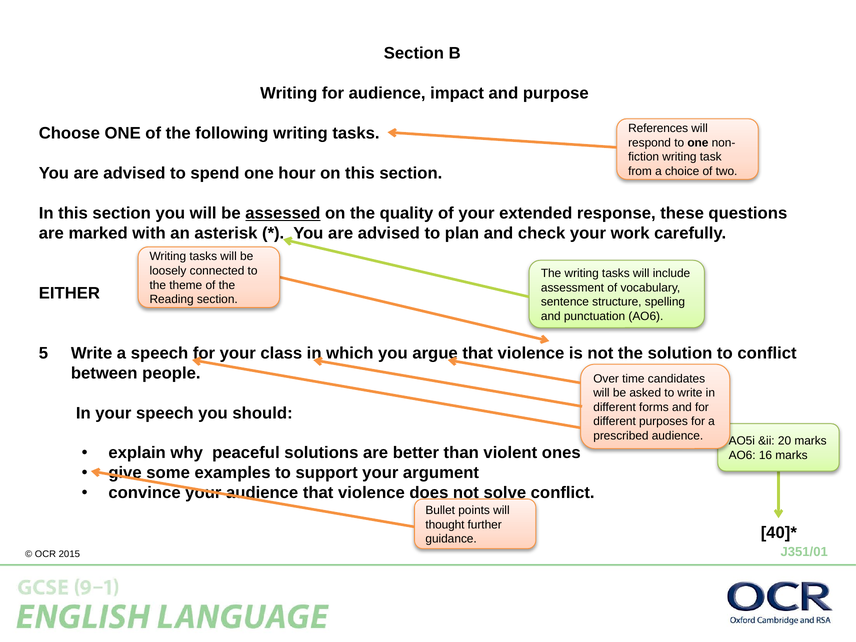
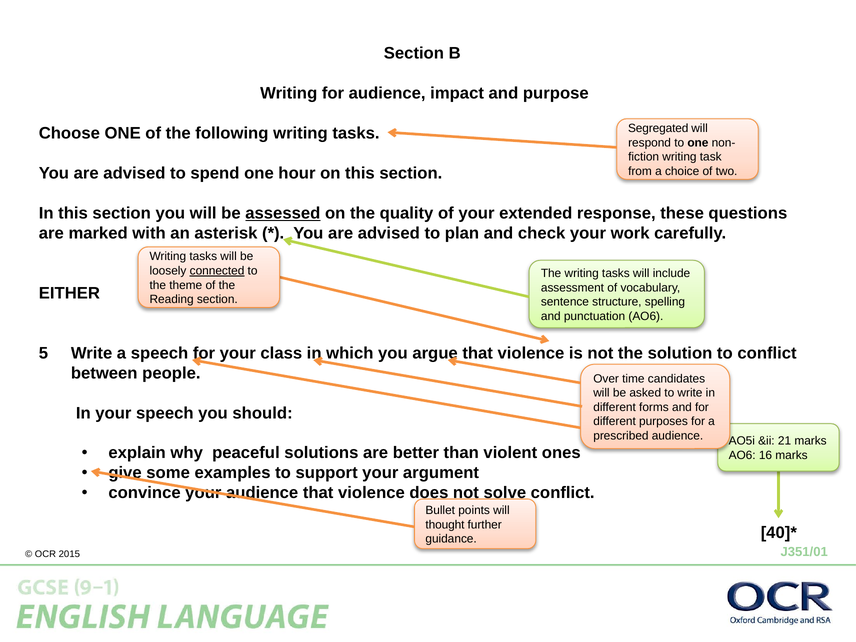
References: References -> Segregated
connected underline: none -> present
20: 20 -> 21
